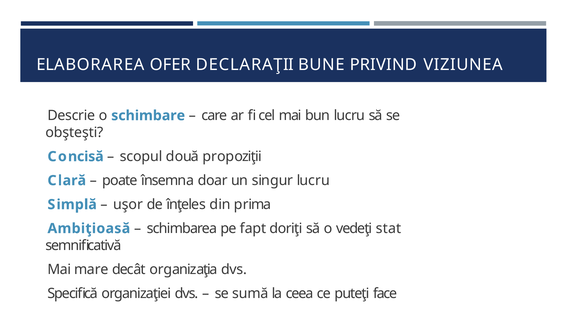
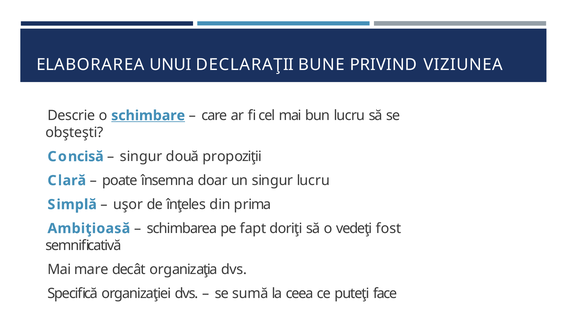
OFER: OFER -> UNUI
schimbare underline: none -> present
scopul at (141, 157): scopul -> singur
stat: stat -> fost
